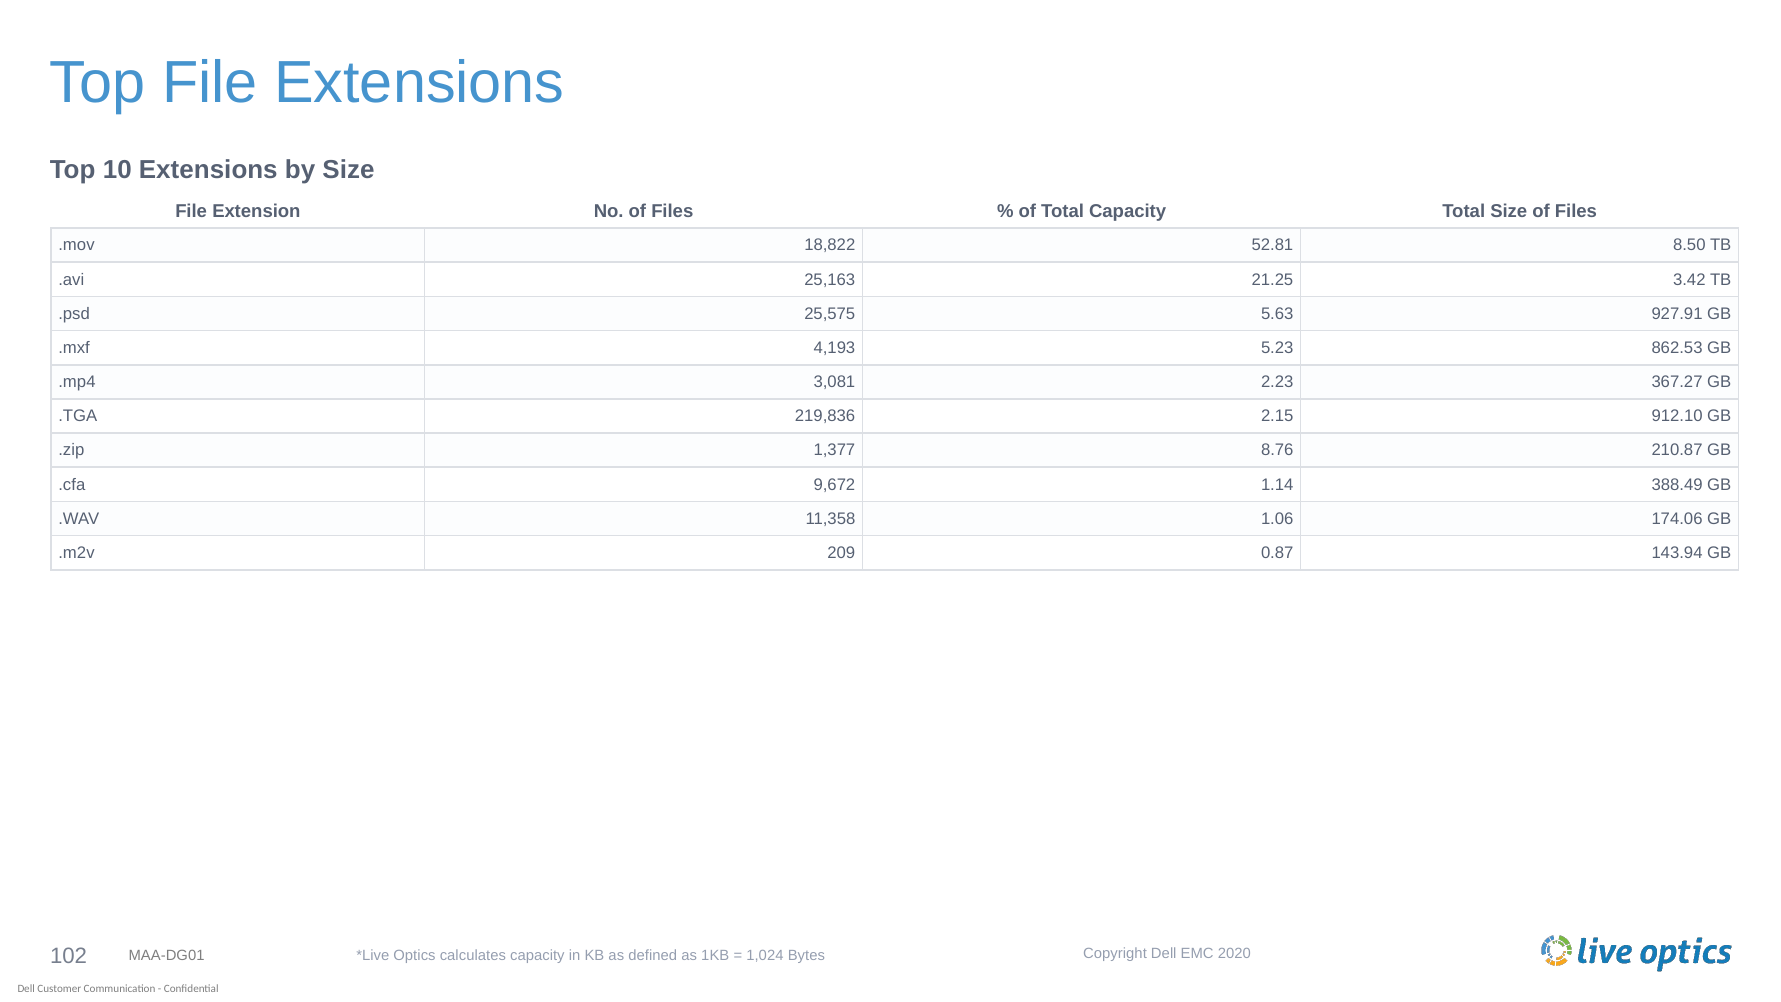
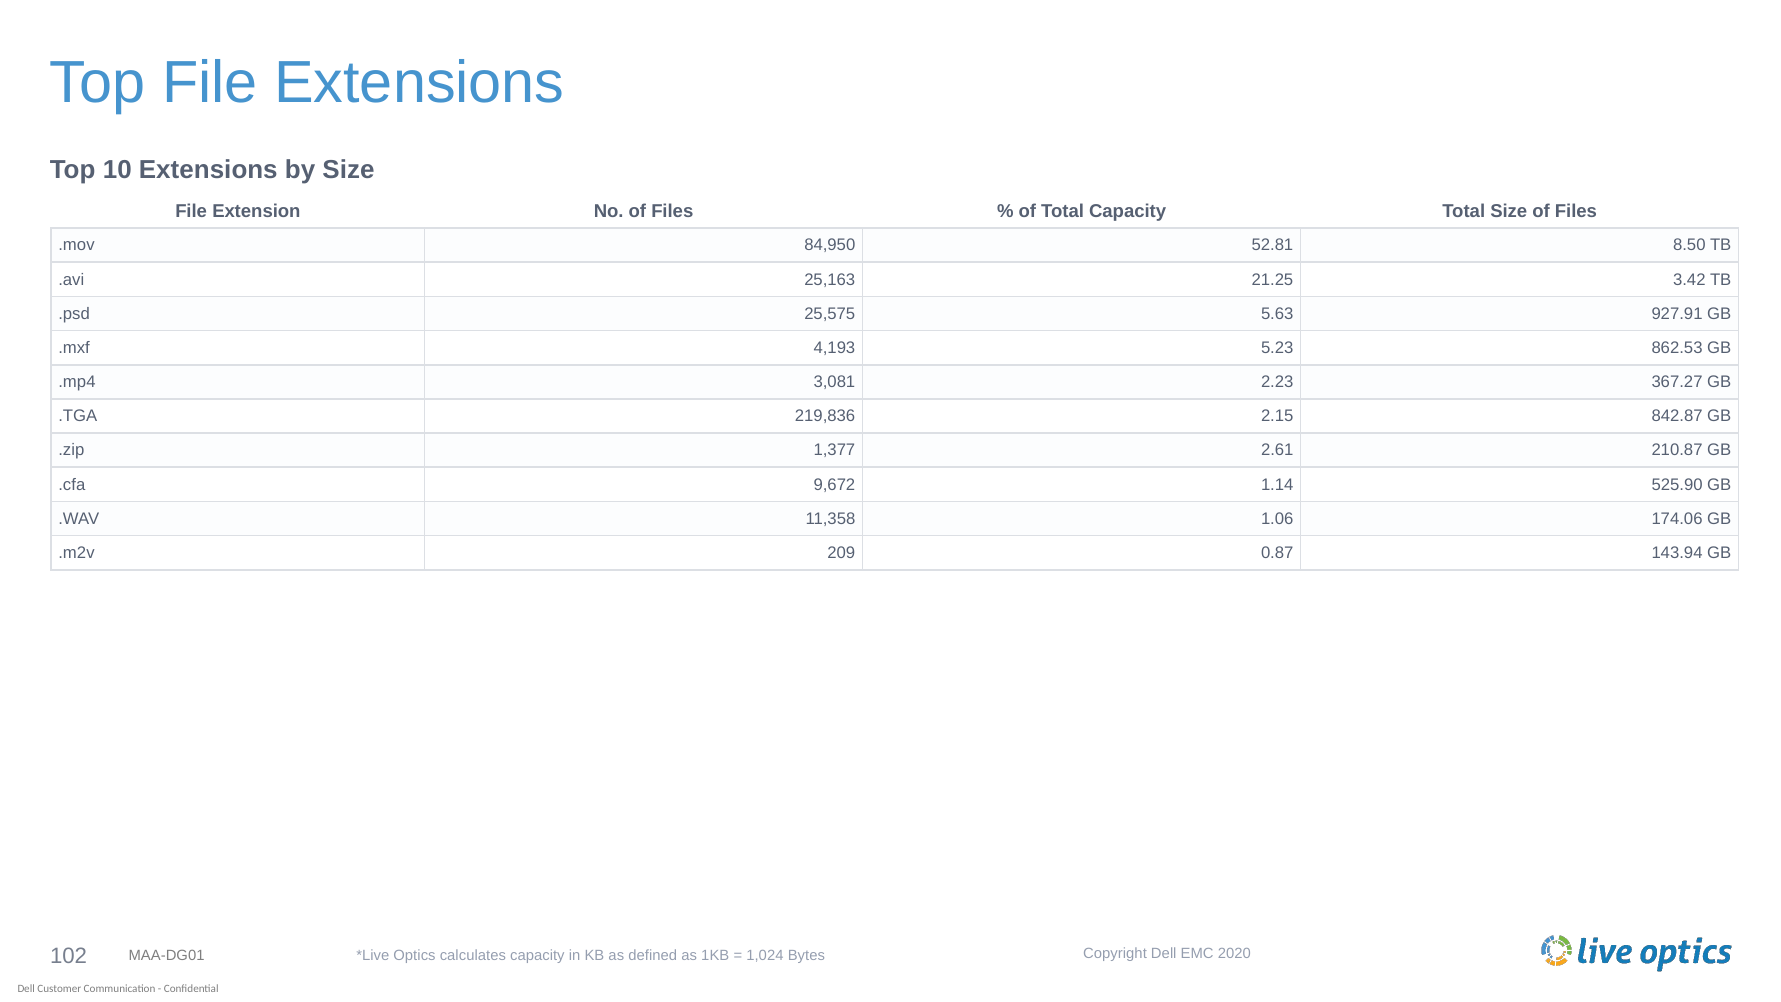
18,822: 18,822 -> 84,950
912.10: 912.10 -> 842.87
8.76: 8.76 -> 2.61
388.49: 388.49 -> 525.90
